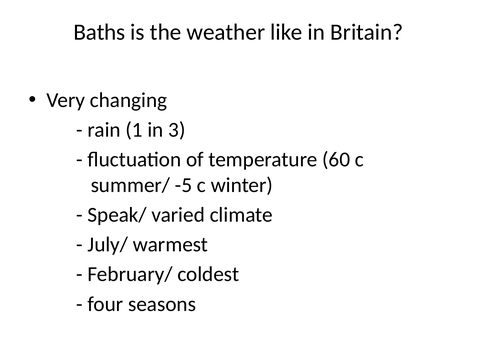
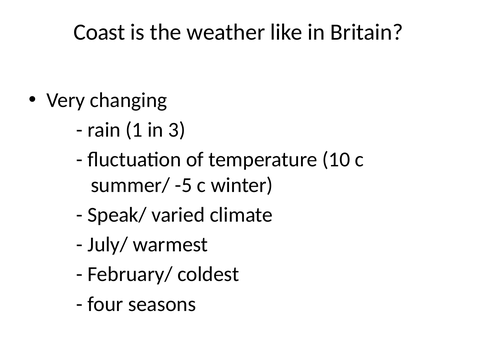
Baths: Baths -> Coast
60: 60 -> 10
